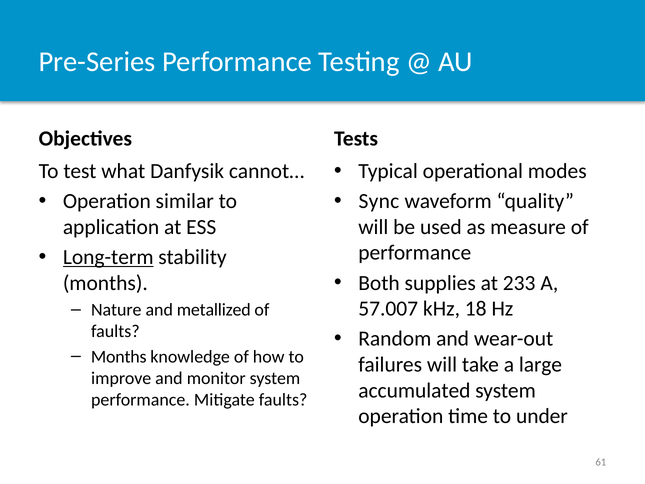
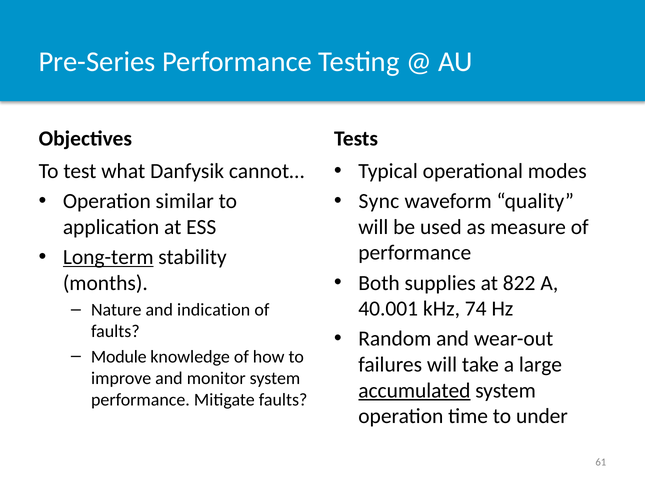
233: 233 -> 822
57.007: 57.007 -> 40.001
18: 18 -> 74
metallized: metallized -> indication
Months at (119, 356): Months -> Module
accumulated underline: none -> present
